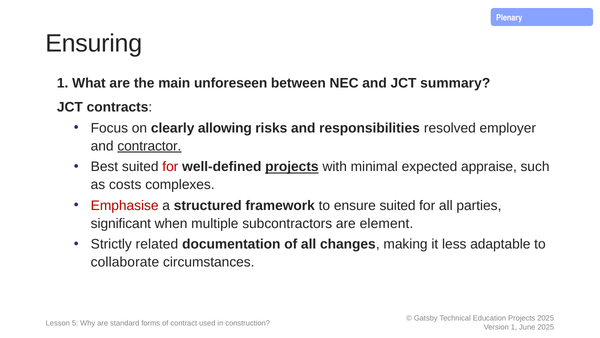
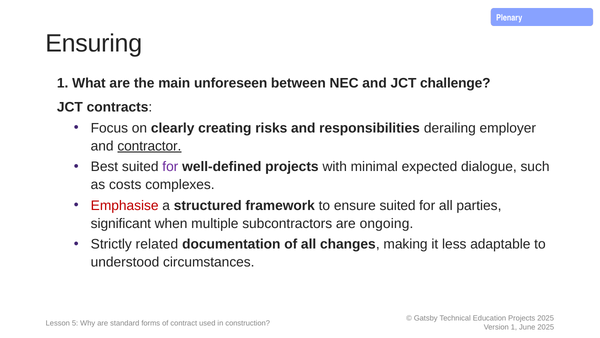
summary: summary -> challenge
allowing: allowing -> creating
resolved: resolved -> derailing
for at (170, 167) colour: red -> purple
projects at (292, 167) underline: present -> none
appraise: appraise -> dialogue
element: element -> ongoing
collaborate: collaborate -> understood
